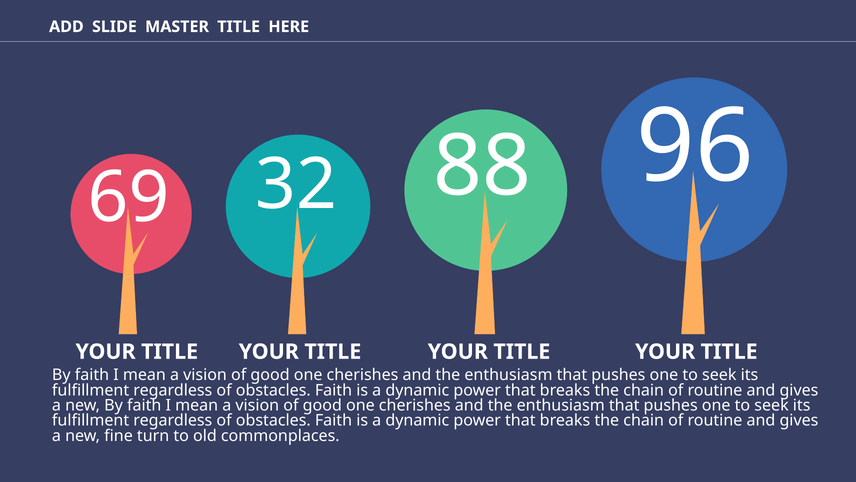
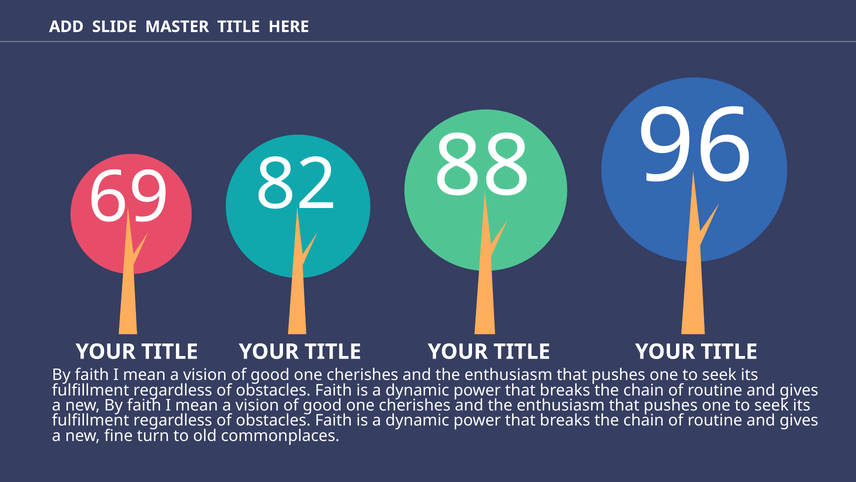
32: 32 -> 82
